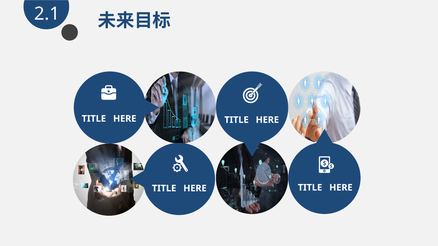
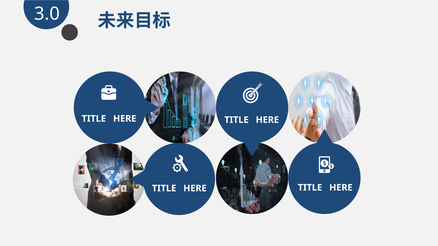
2.1: 2.1 -> 3.0
